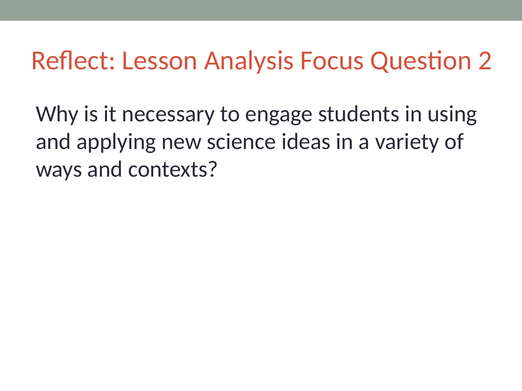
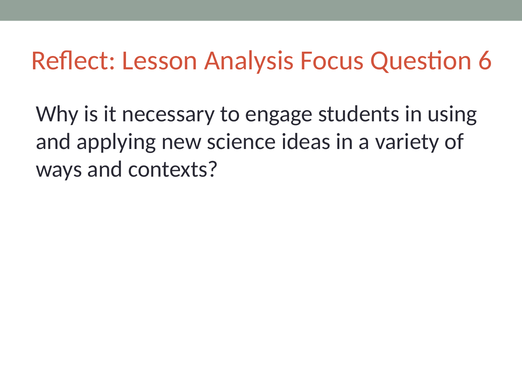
2: 2 -> 6
